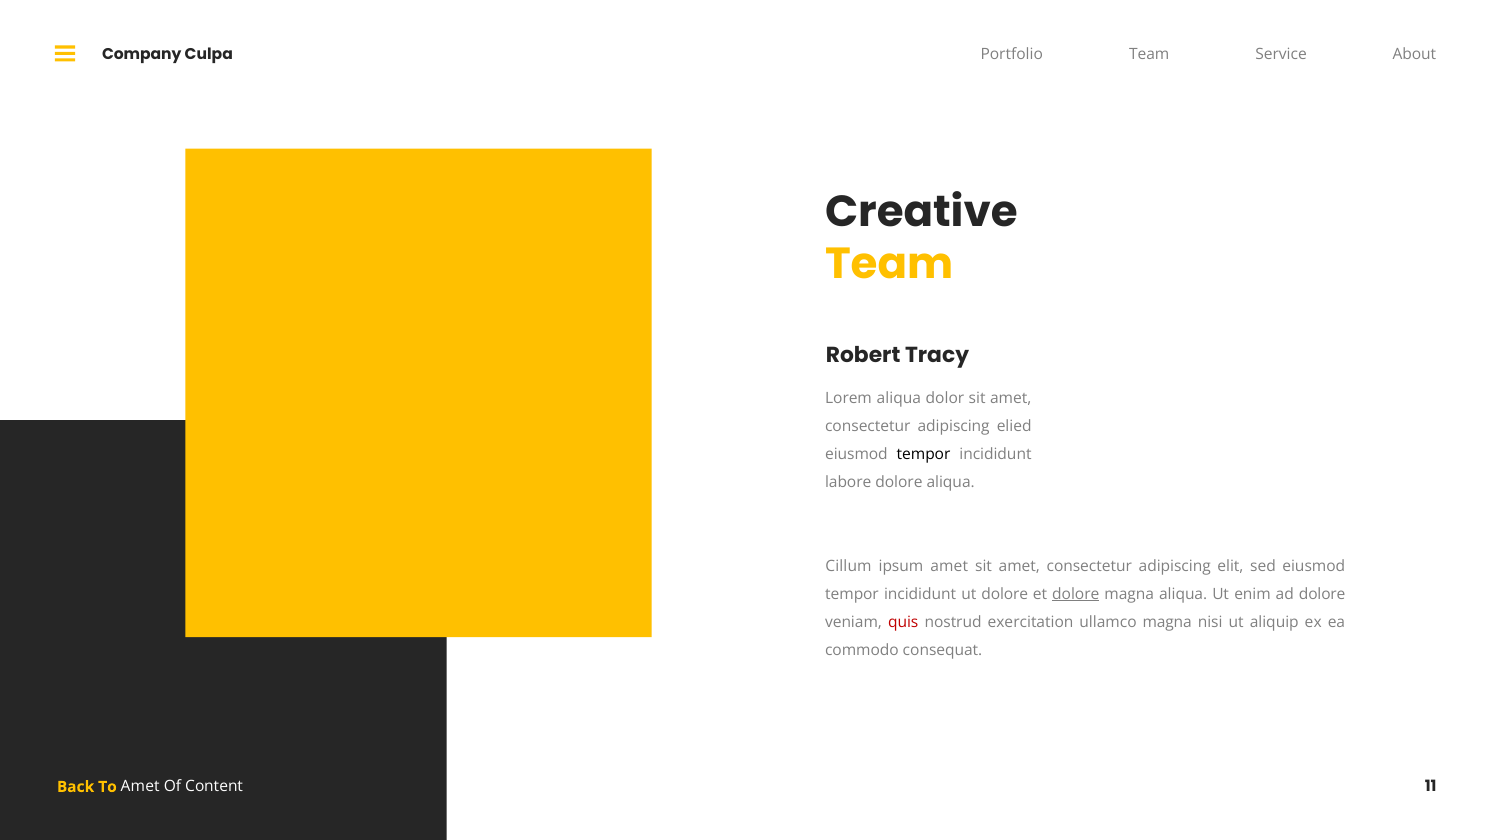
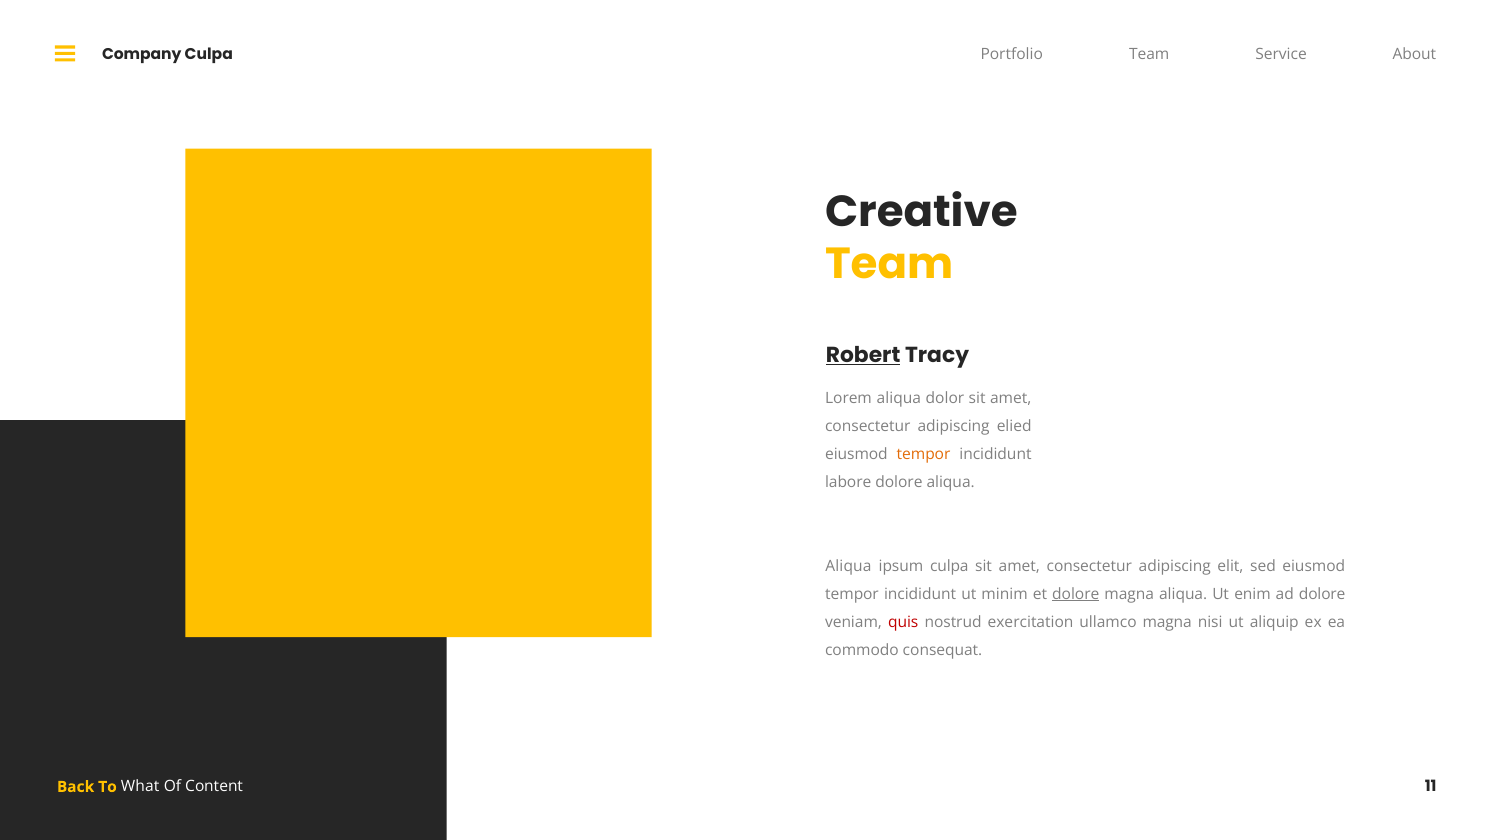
Robert underline: none -> present
tempor at (924, 455) colour: black -> orange
Cillum at (848, 566): Cillum -> Aliqua
ipsum amet: amet -> culpa
ut dolore: dolore -> minim
To Amet: Amet -> What
